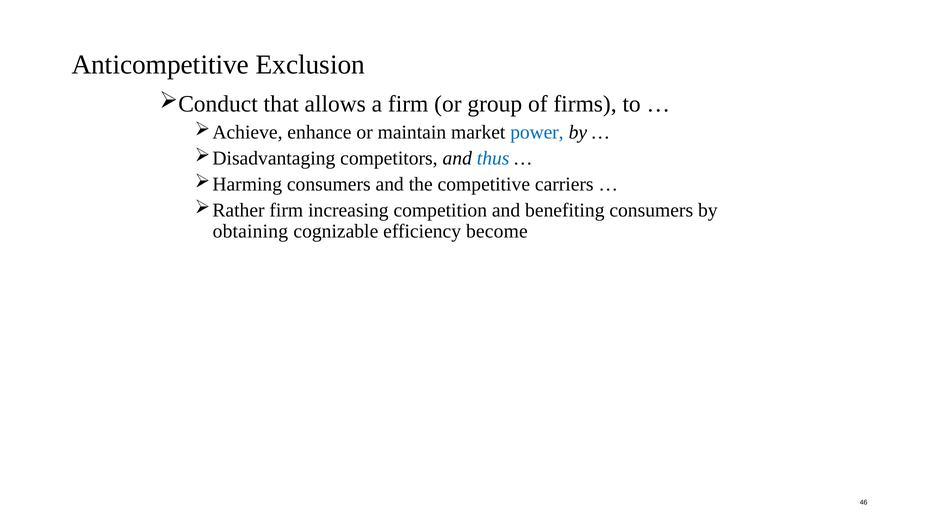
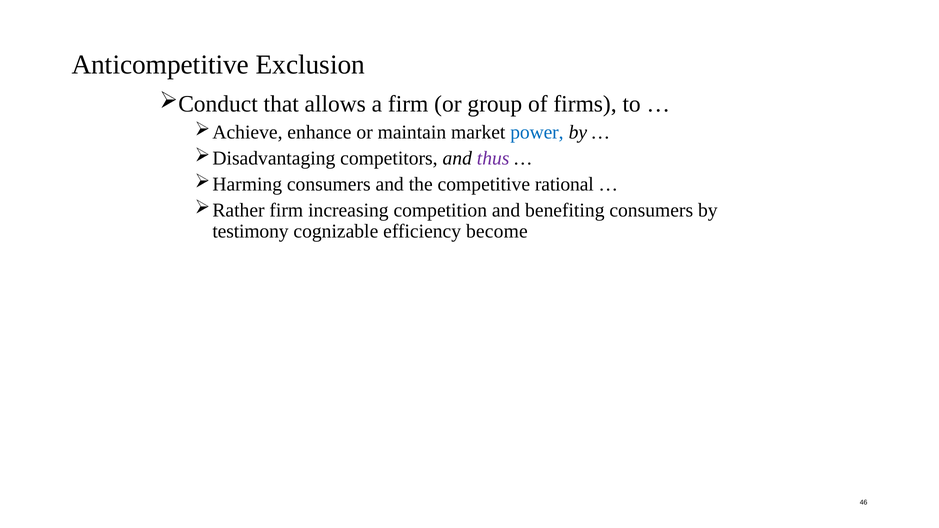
thus colour: blue -> purple
carriers: carriers -> rational
obtaining: obtaining -> testimony
